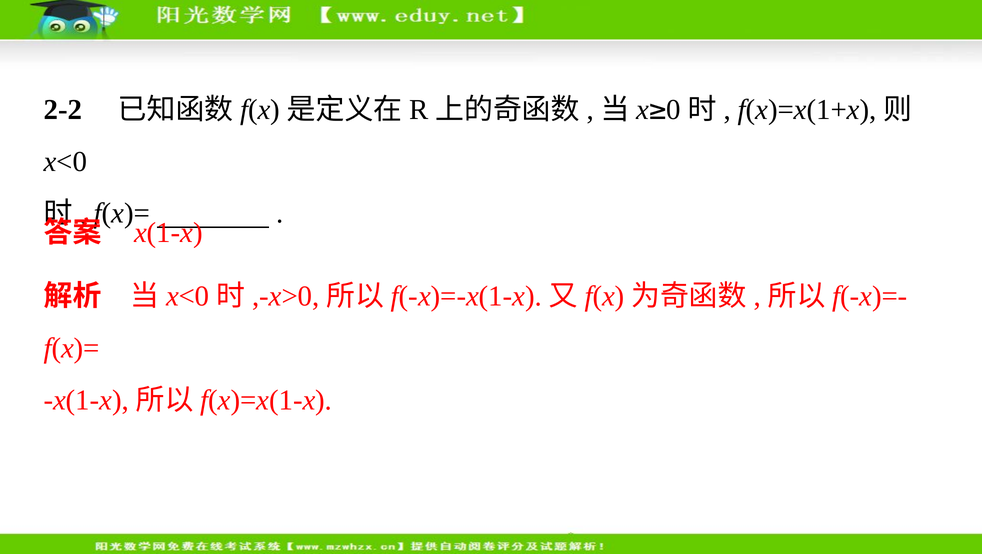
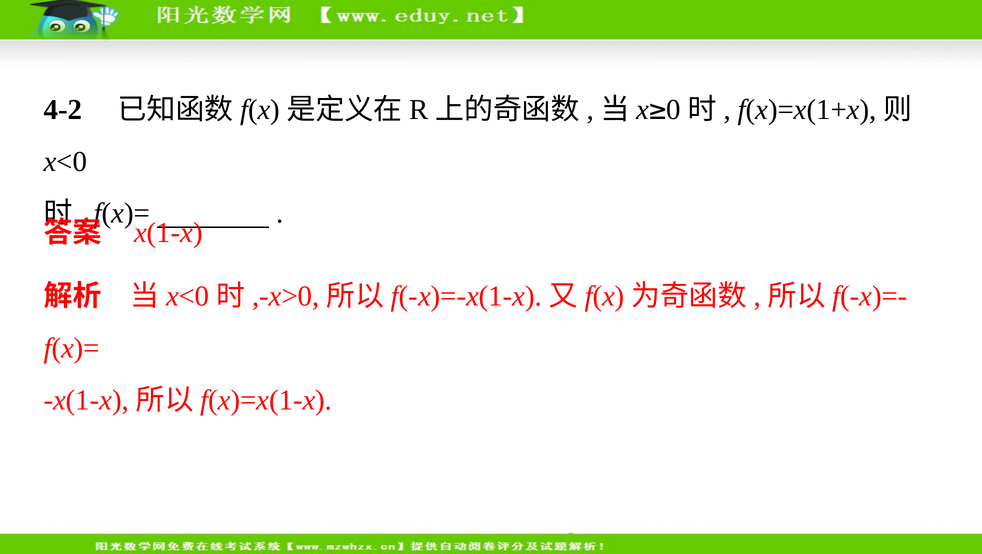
2-2: 2-2 -> 4-2
